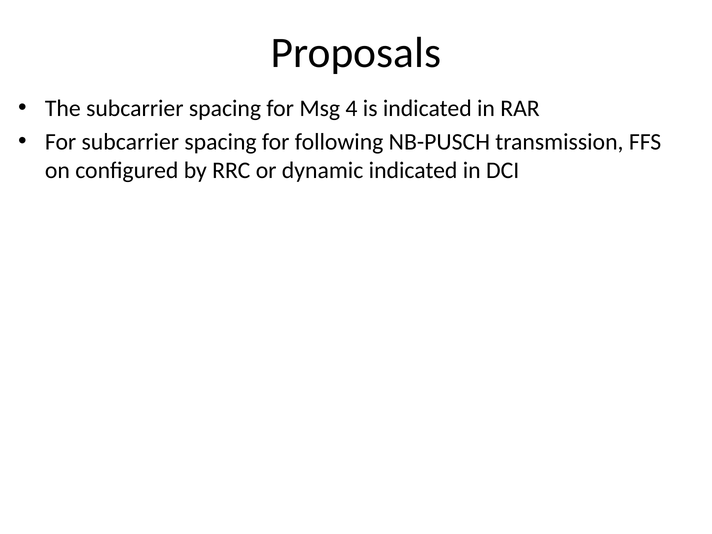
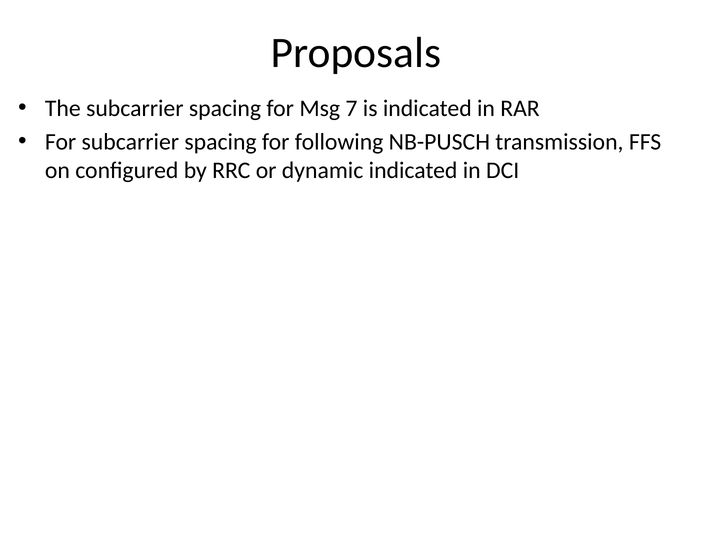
4: 4 -> 7
